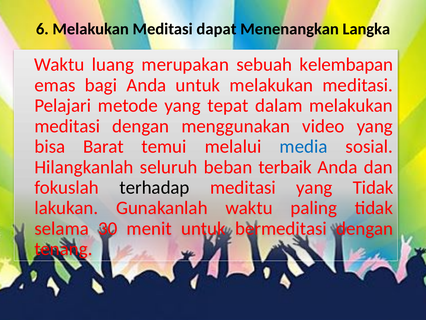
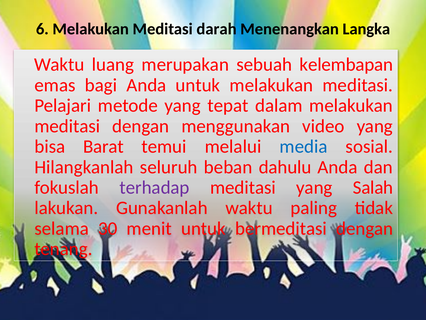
dapat: dapat -> darah
terbaik: terbaik -> dahulu
terhadap colour: black -> purple
yang Tidak: Tidak -> Salah
